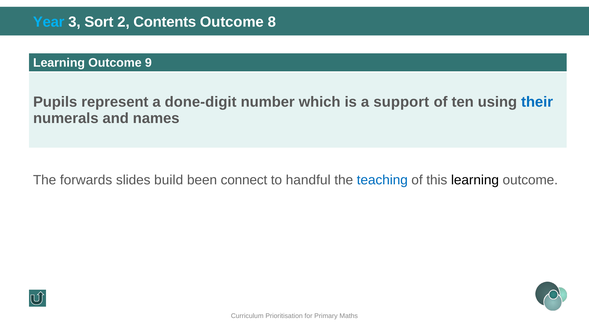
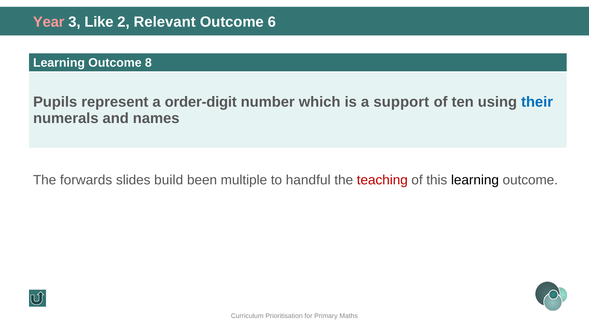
Year colour: light blue -> pink
Sort: Sort -> Like
Contents: Contents -> Relevant
8: 8 -> 6
9: 9 -> 8
done-digit: done-digit -> order-digit
connect: connect -> multiple
teaching colour: blue -> red
